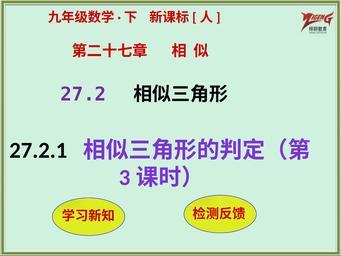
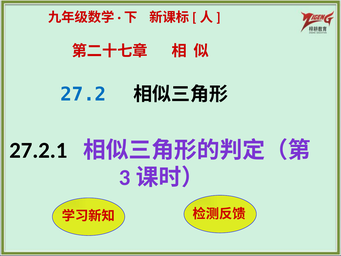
27.2 colour: purple -> blue
